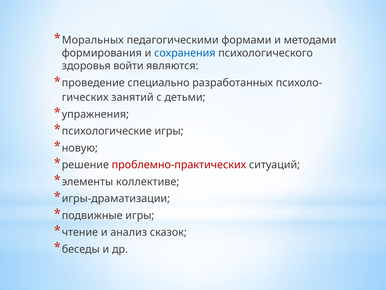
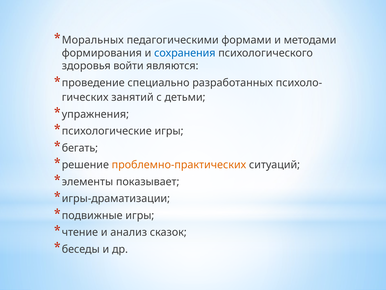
новую: новую -> бегать
проблемно-практических colour: red -> orange
коллективе: коллективе -> показывает
